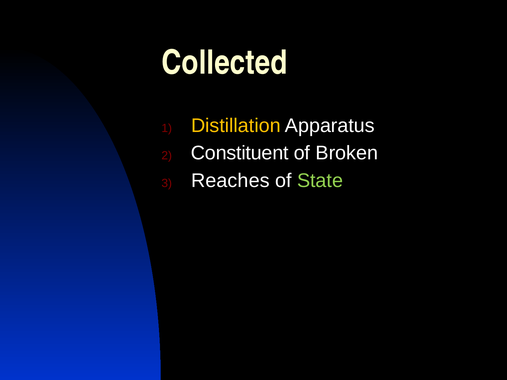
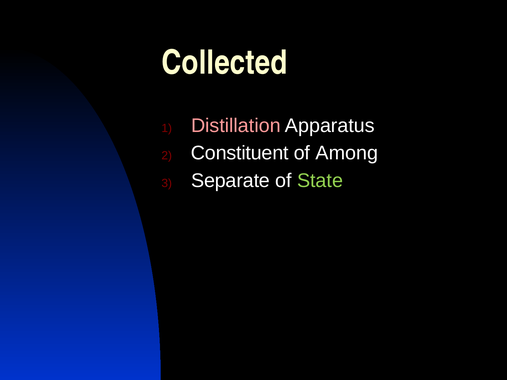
Distillation colour: yellow -> pink
Broken: Broken -> Among
Reaches: Reaches -> Separate
